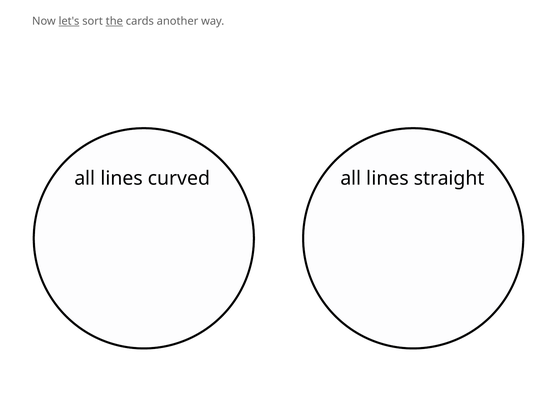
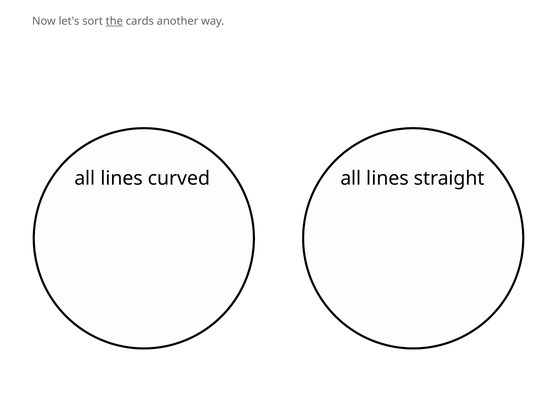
let's underline: present -> none
